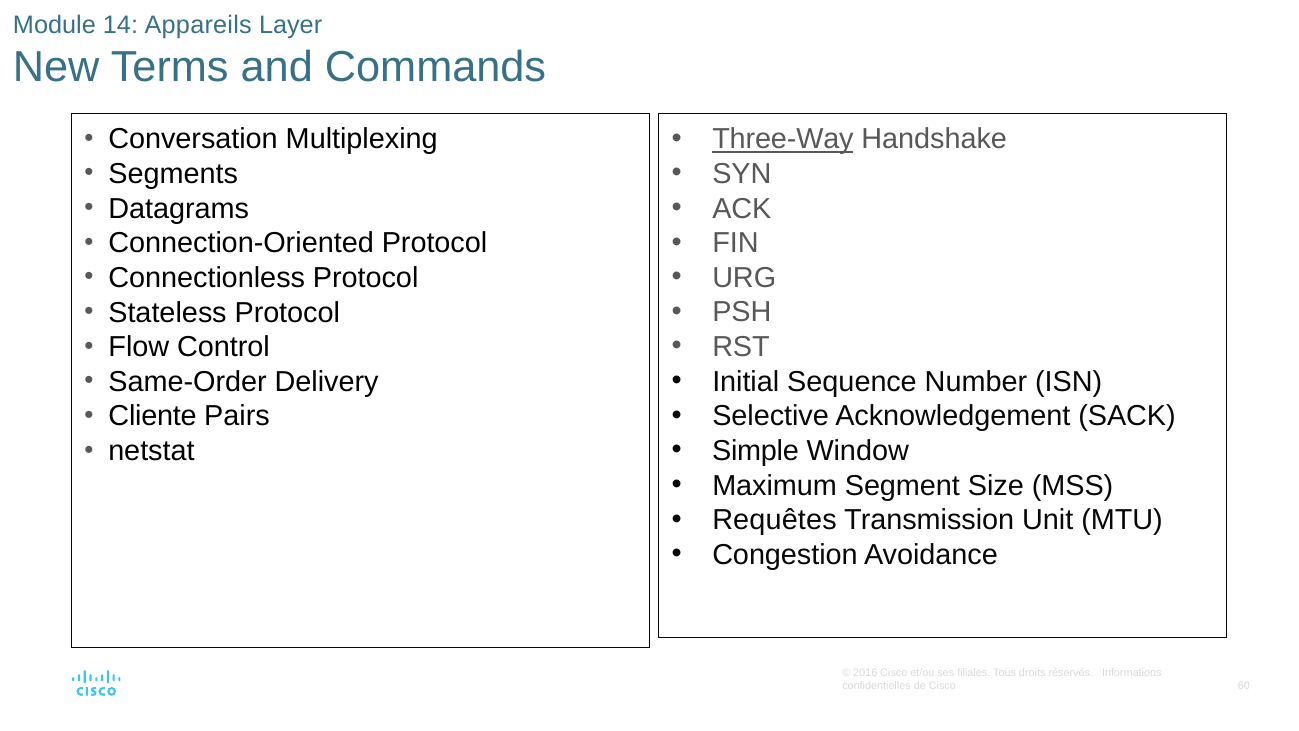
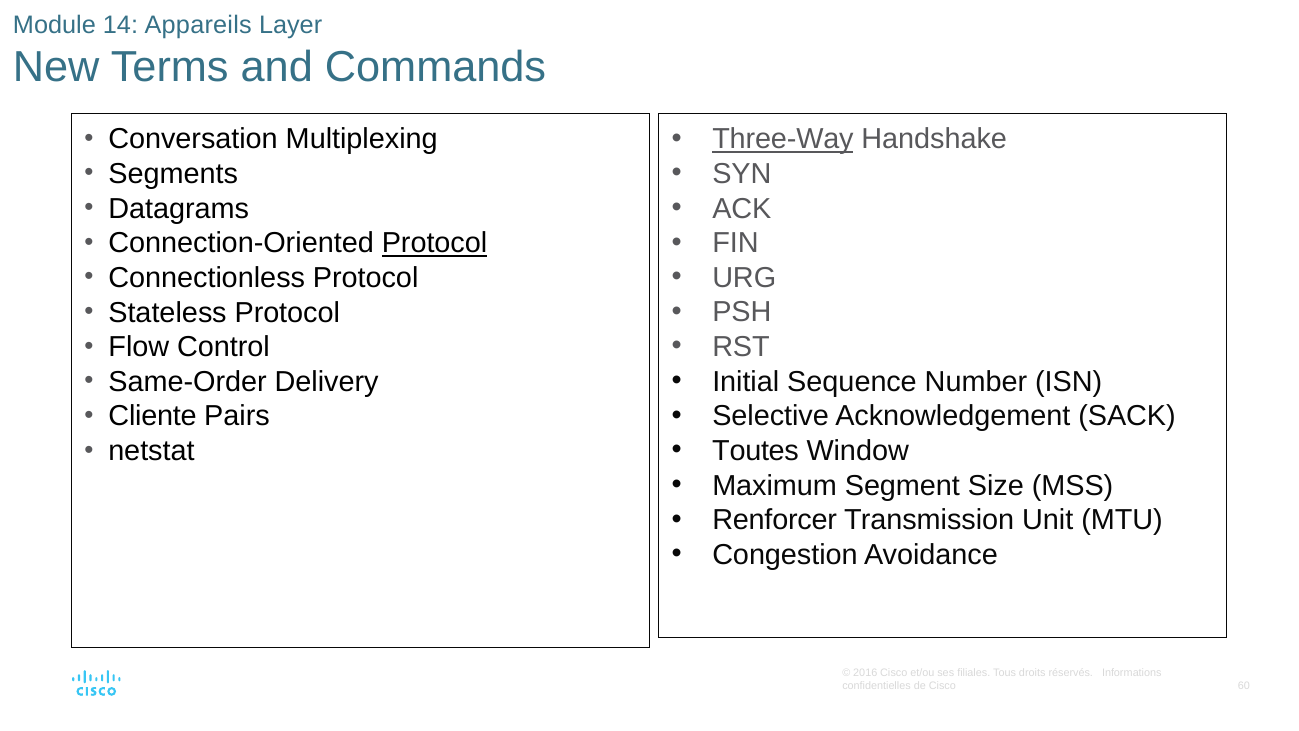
Protocol at (435, 243) underline: none -> present
Simple: Simple -> Toutes
Requêtes: Requêtes -> Renforcer
